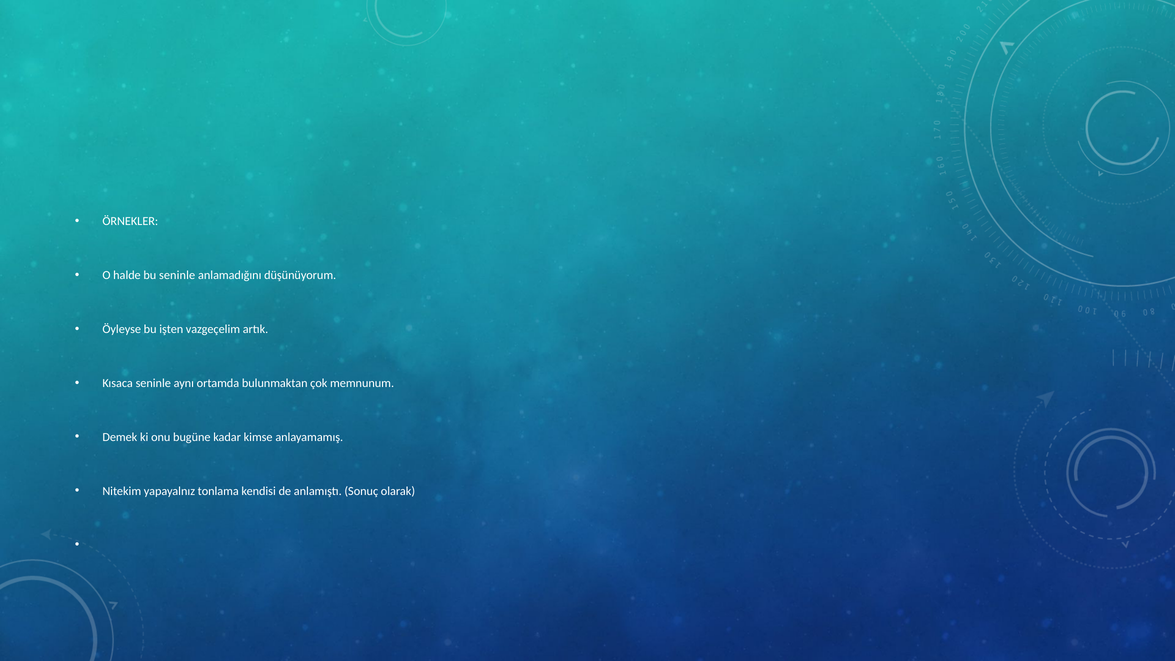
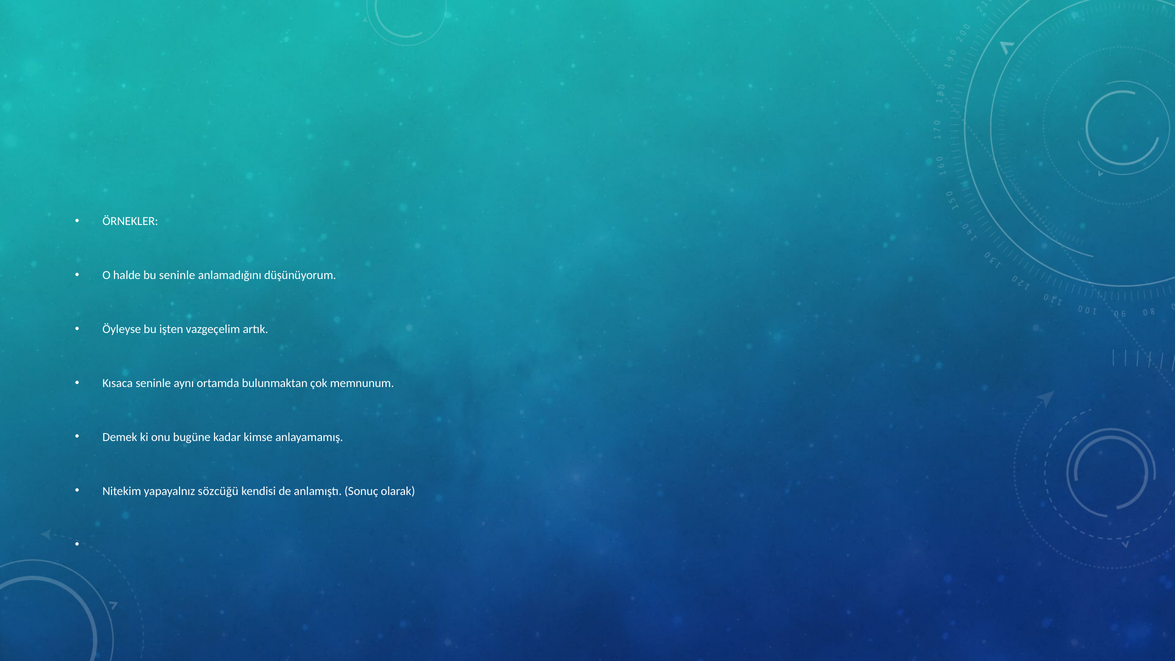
tonlama: tonlama -> sözcüğü
